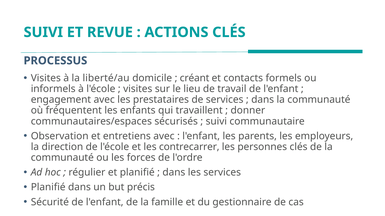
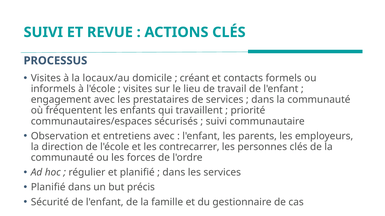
liberté/au: liberté/au -> locaux/au
donner: donner -> priorité
